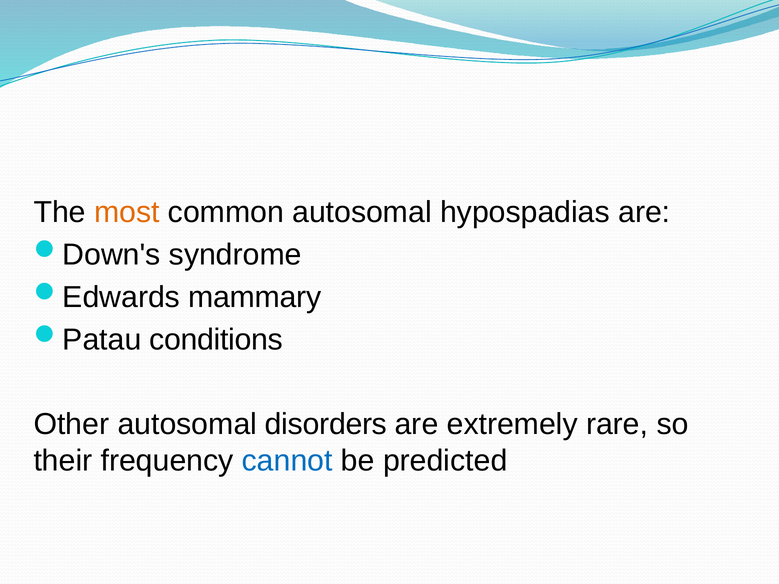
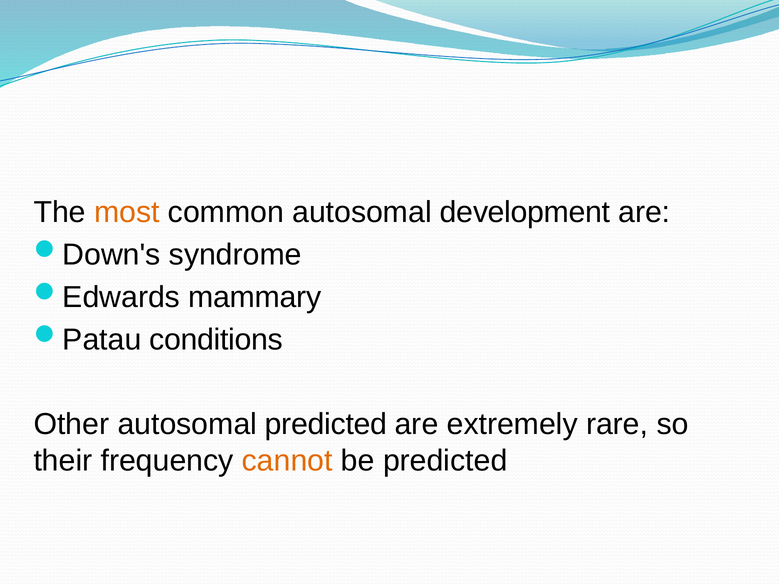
hypospadias: hypospadias -> development
autosomal disorders: disorders -> predicted
cannot colour: blue -> orange
